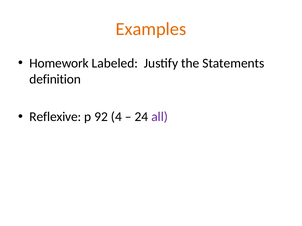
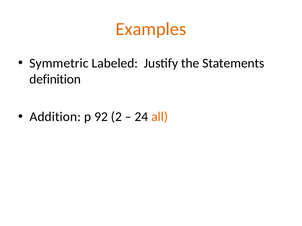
Homework: Homework -> Symmetric
Reflexive: Reflexive -> Addition
4: 4 -> 2
all colour: purple -> orange
